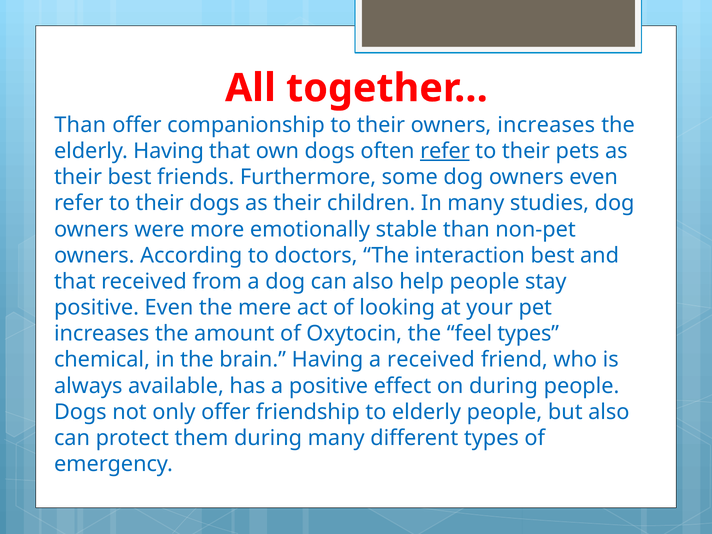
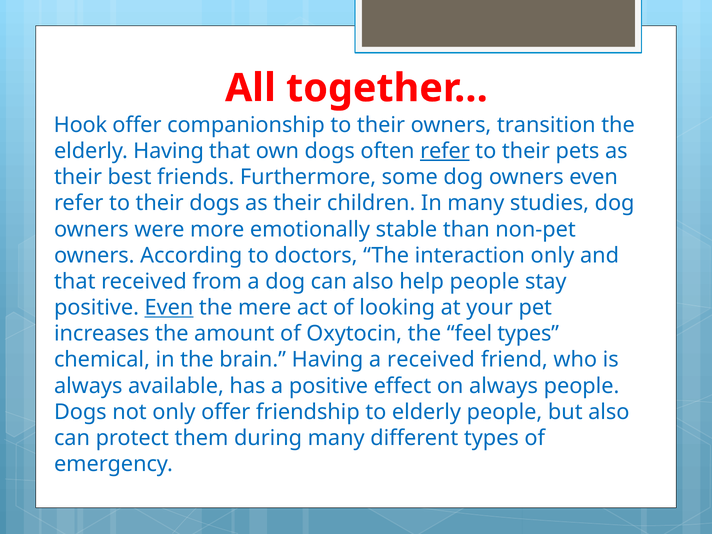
Than at (80, 125): Than -> Hook
owners increases: increases -> transition
interaction best: best -> only
Even at (169, 308) underline: none -> present
on during: during -> always
